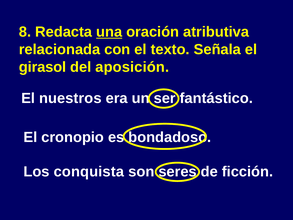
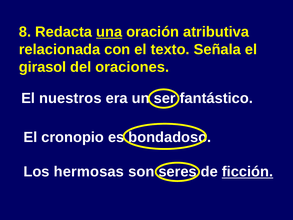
aposición: aposición -> oraciones
conquista: conquista -> hermosas
ficción underline: none -> present
